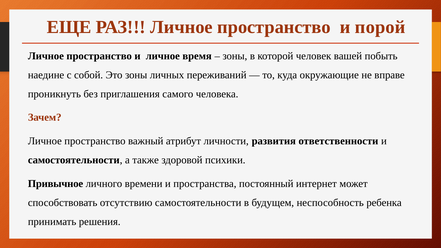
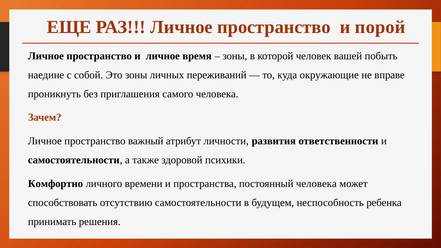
Привычное: Привычное -> Комфортно
постоянный интернет: интернет -> человека
